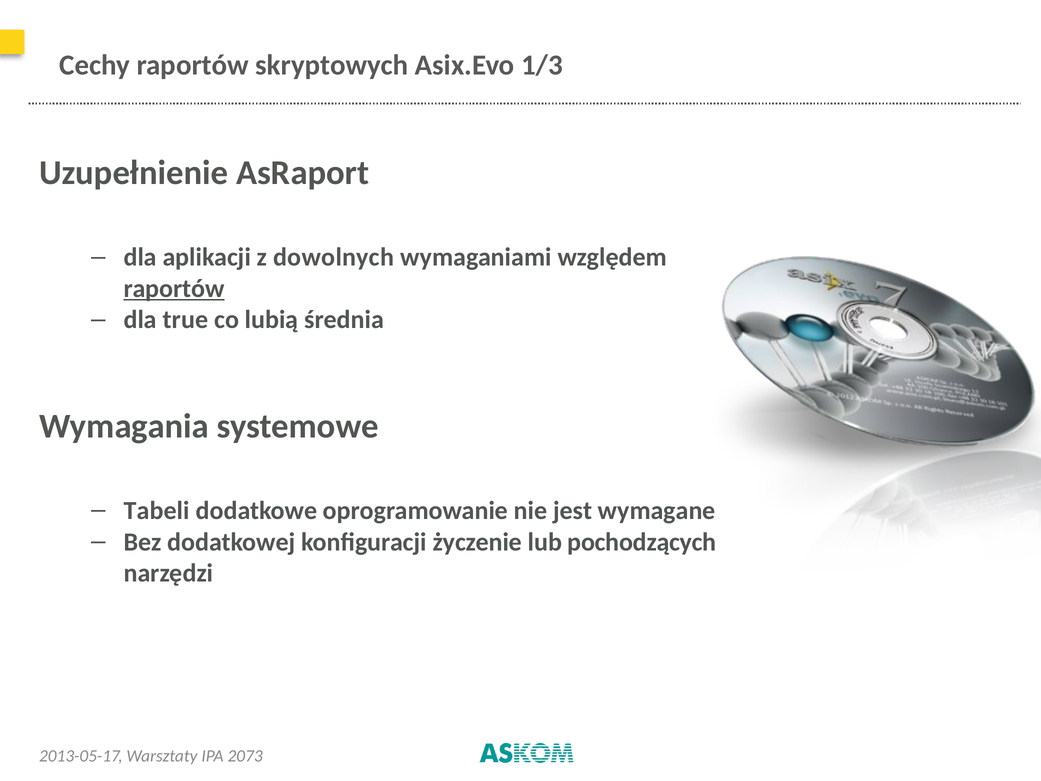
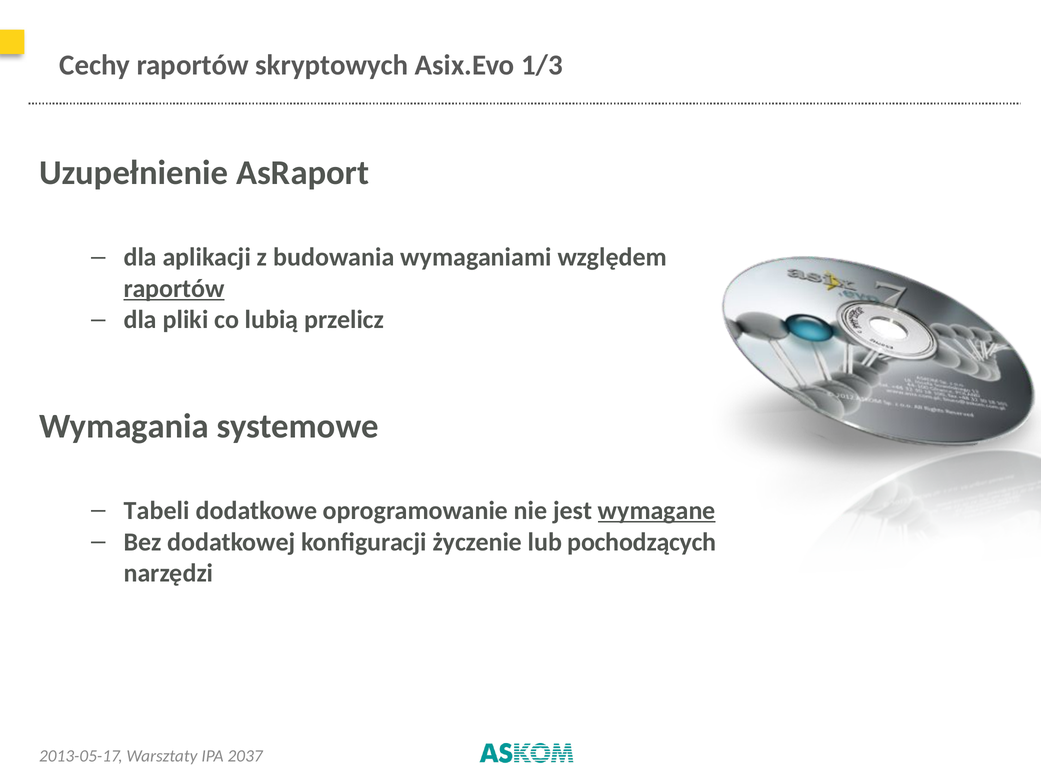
dowolnych: dowolnych -> budowania
true: true -> pliki
średnia: średnia -> przelicz
wymagane underline: none -> present
2073: 2073 -> 2037
